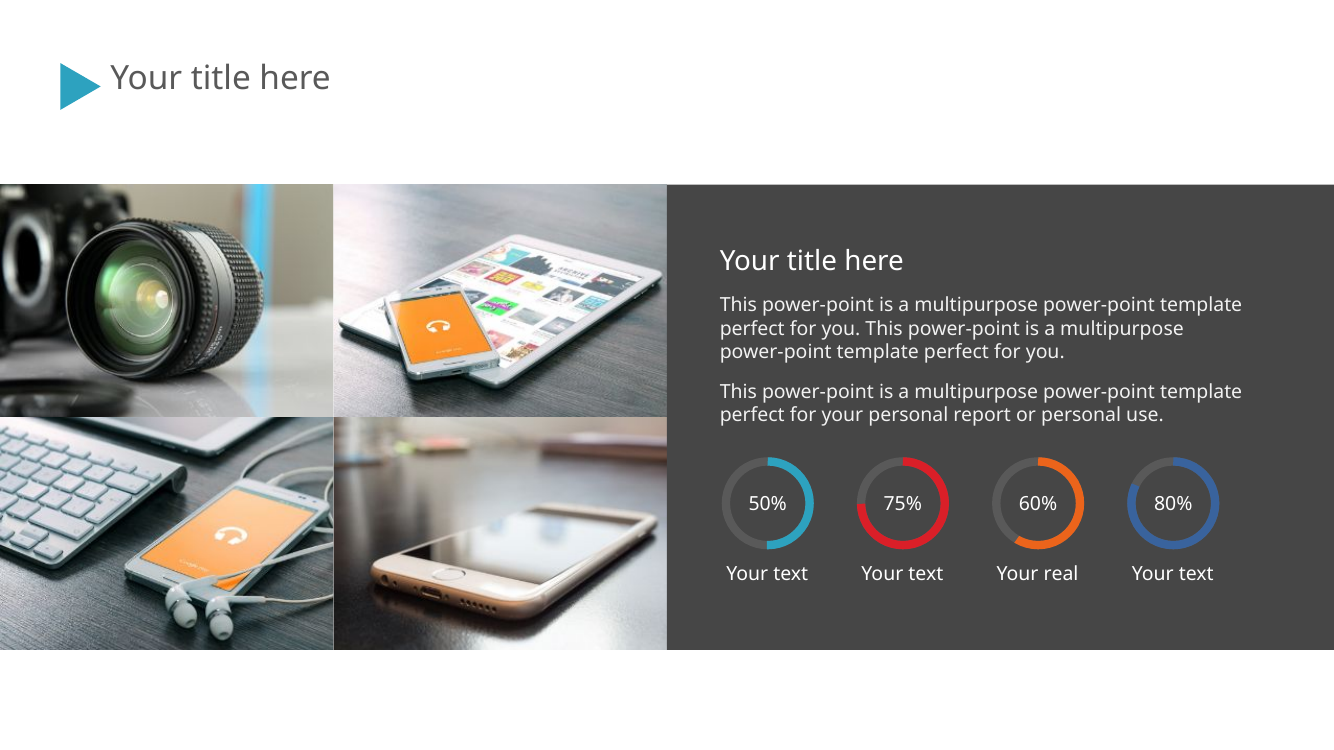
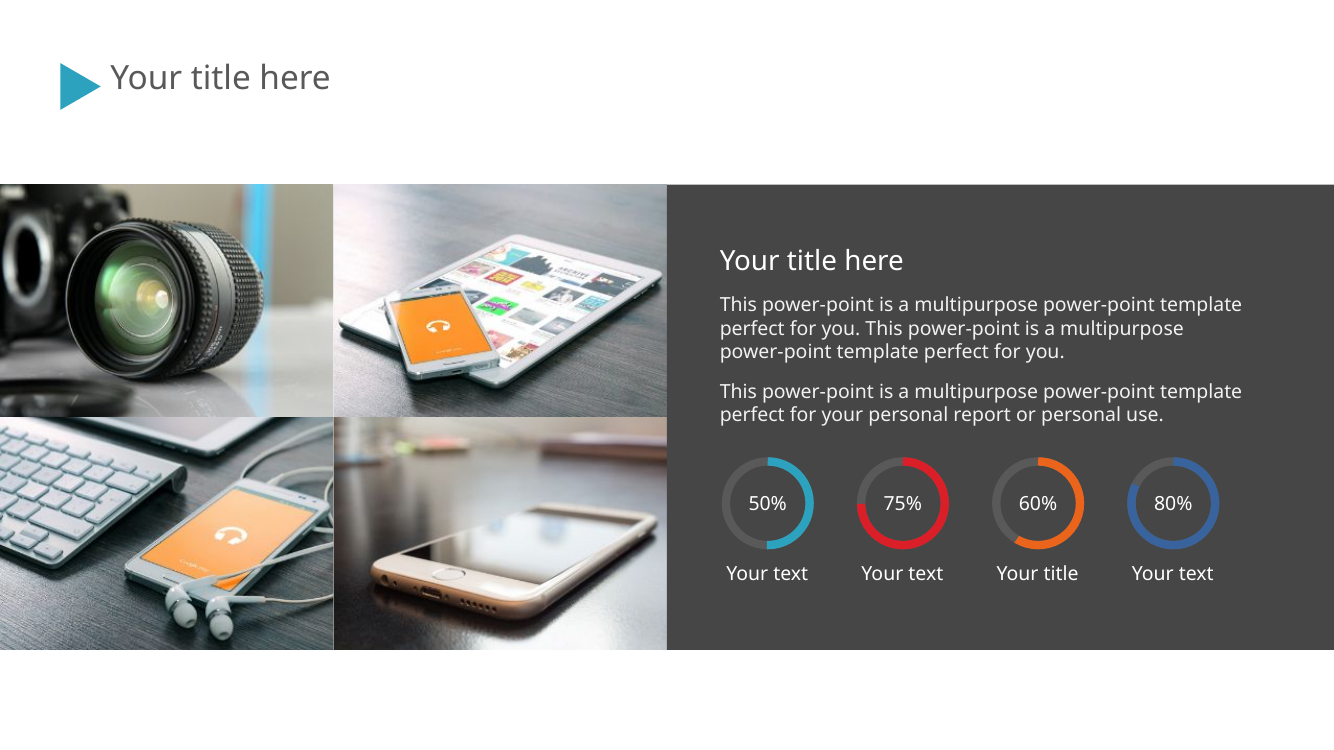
real at (1061, 574): real -> title
